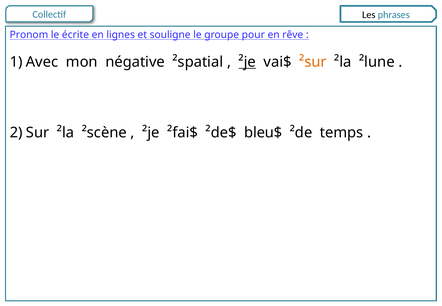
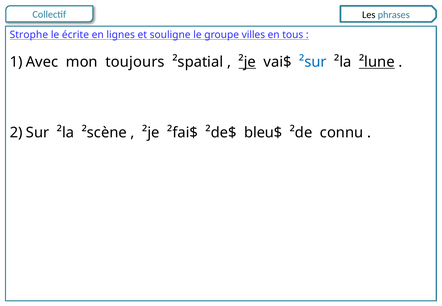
Pronom: Pronom -> Strophe
pour: pour -> villes
rêve: rêve -> tous
négative: négative -> toujours
²sur colour: orange -> blue
²lune underline: none -> present
temps: temps -> connu
